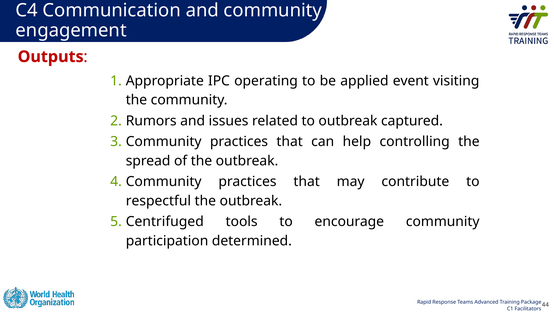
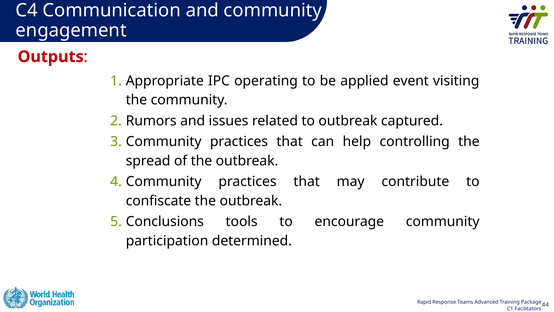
respectful: respectful -> confiscate
Centrifuged: Centrifuged -> Conclusions
